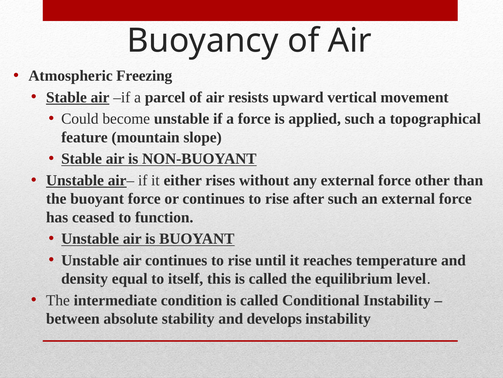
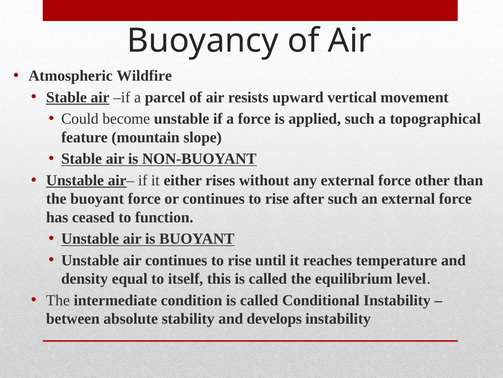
Freezing: Freezing -> Wildfire
